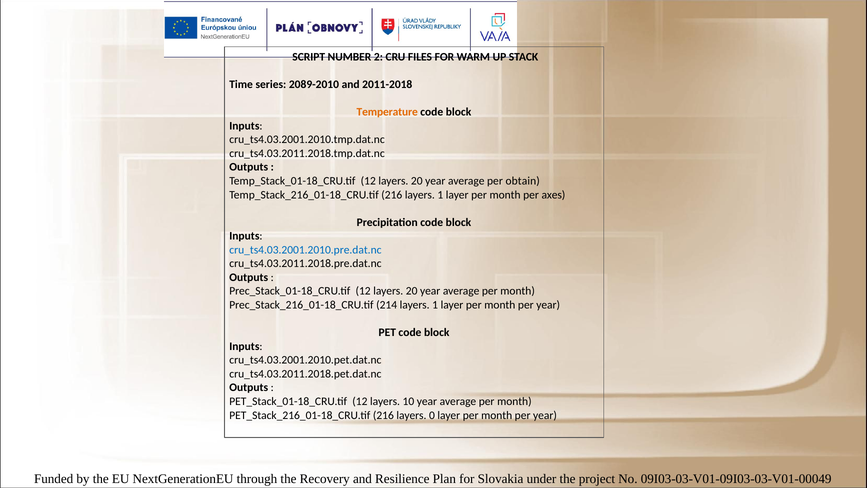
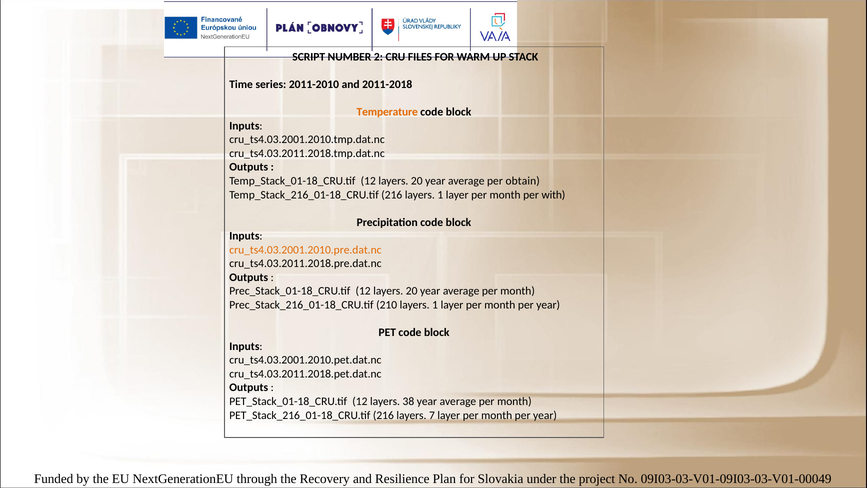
2089-2010: 2089-2010 -> 2011-2010
axes: axes -> with
cru_ts4.03.2001.2010.pre.dat.nc colour: blue -> orange
214: 214 -> 210
10: 10 -> 38
0: 0 -> 7
